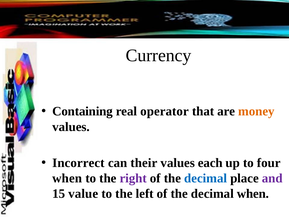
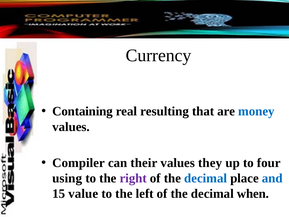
operator: operator -> resulting
money colour: orange -> blue
Incorrect: Incorrect -> Compiler
each: each -> they
when at (67, 178): when -> using
and colour: purple -> blue
